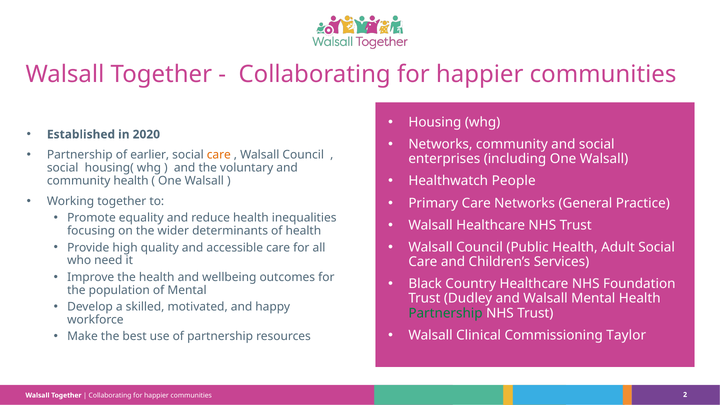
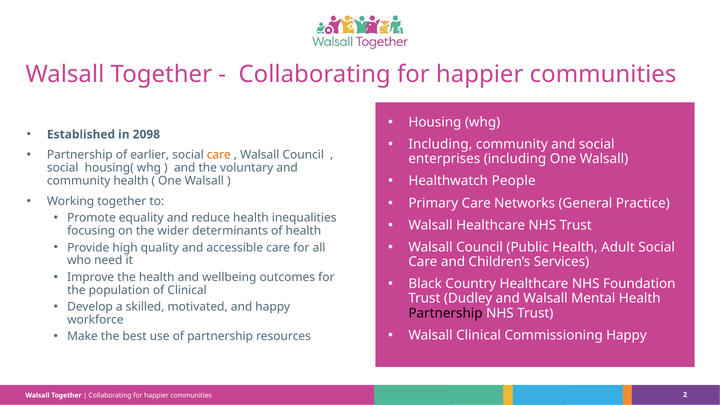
2020: 2020 -> 2098
Networks at (440, 144): Networks -> Including
of Mental: Mental -> Clinical
Partnership at (446, 313) colour: green -> black
Commissioning Taylor: Taylor -> Happy
